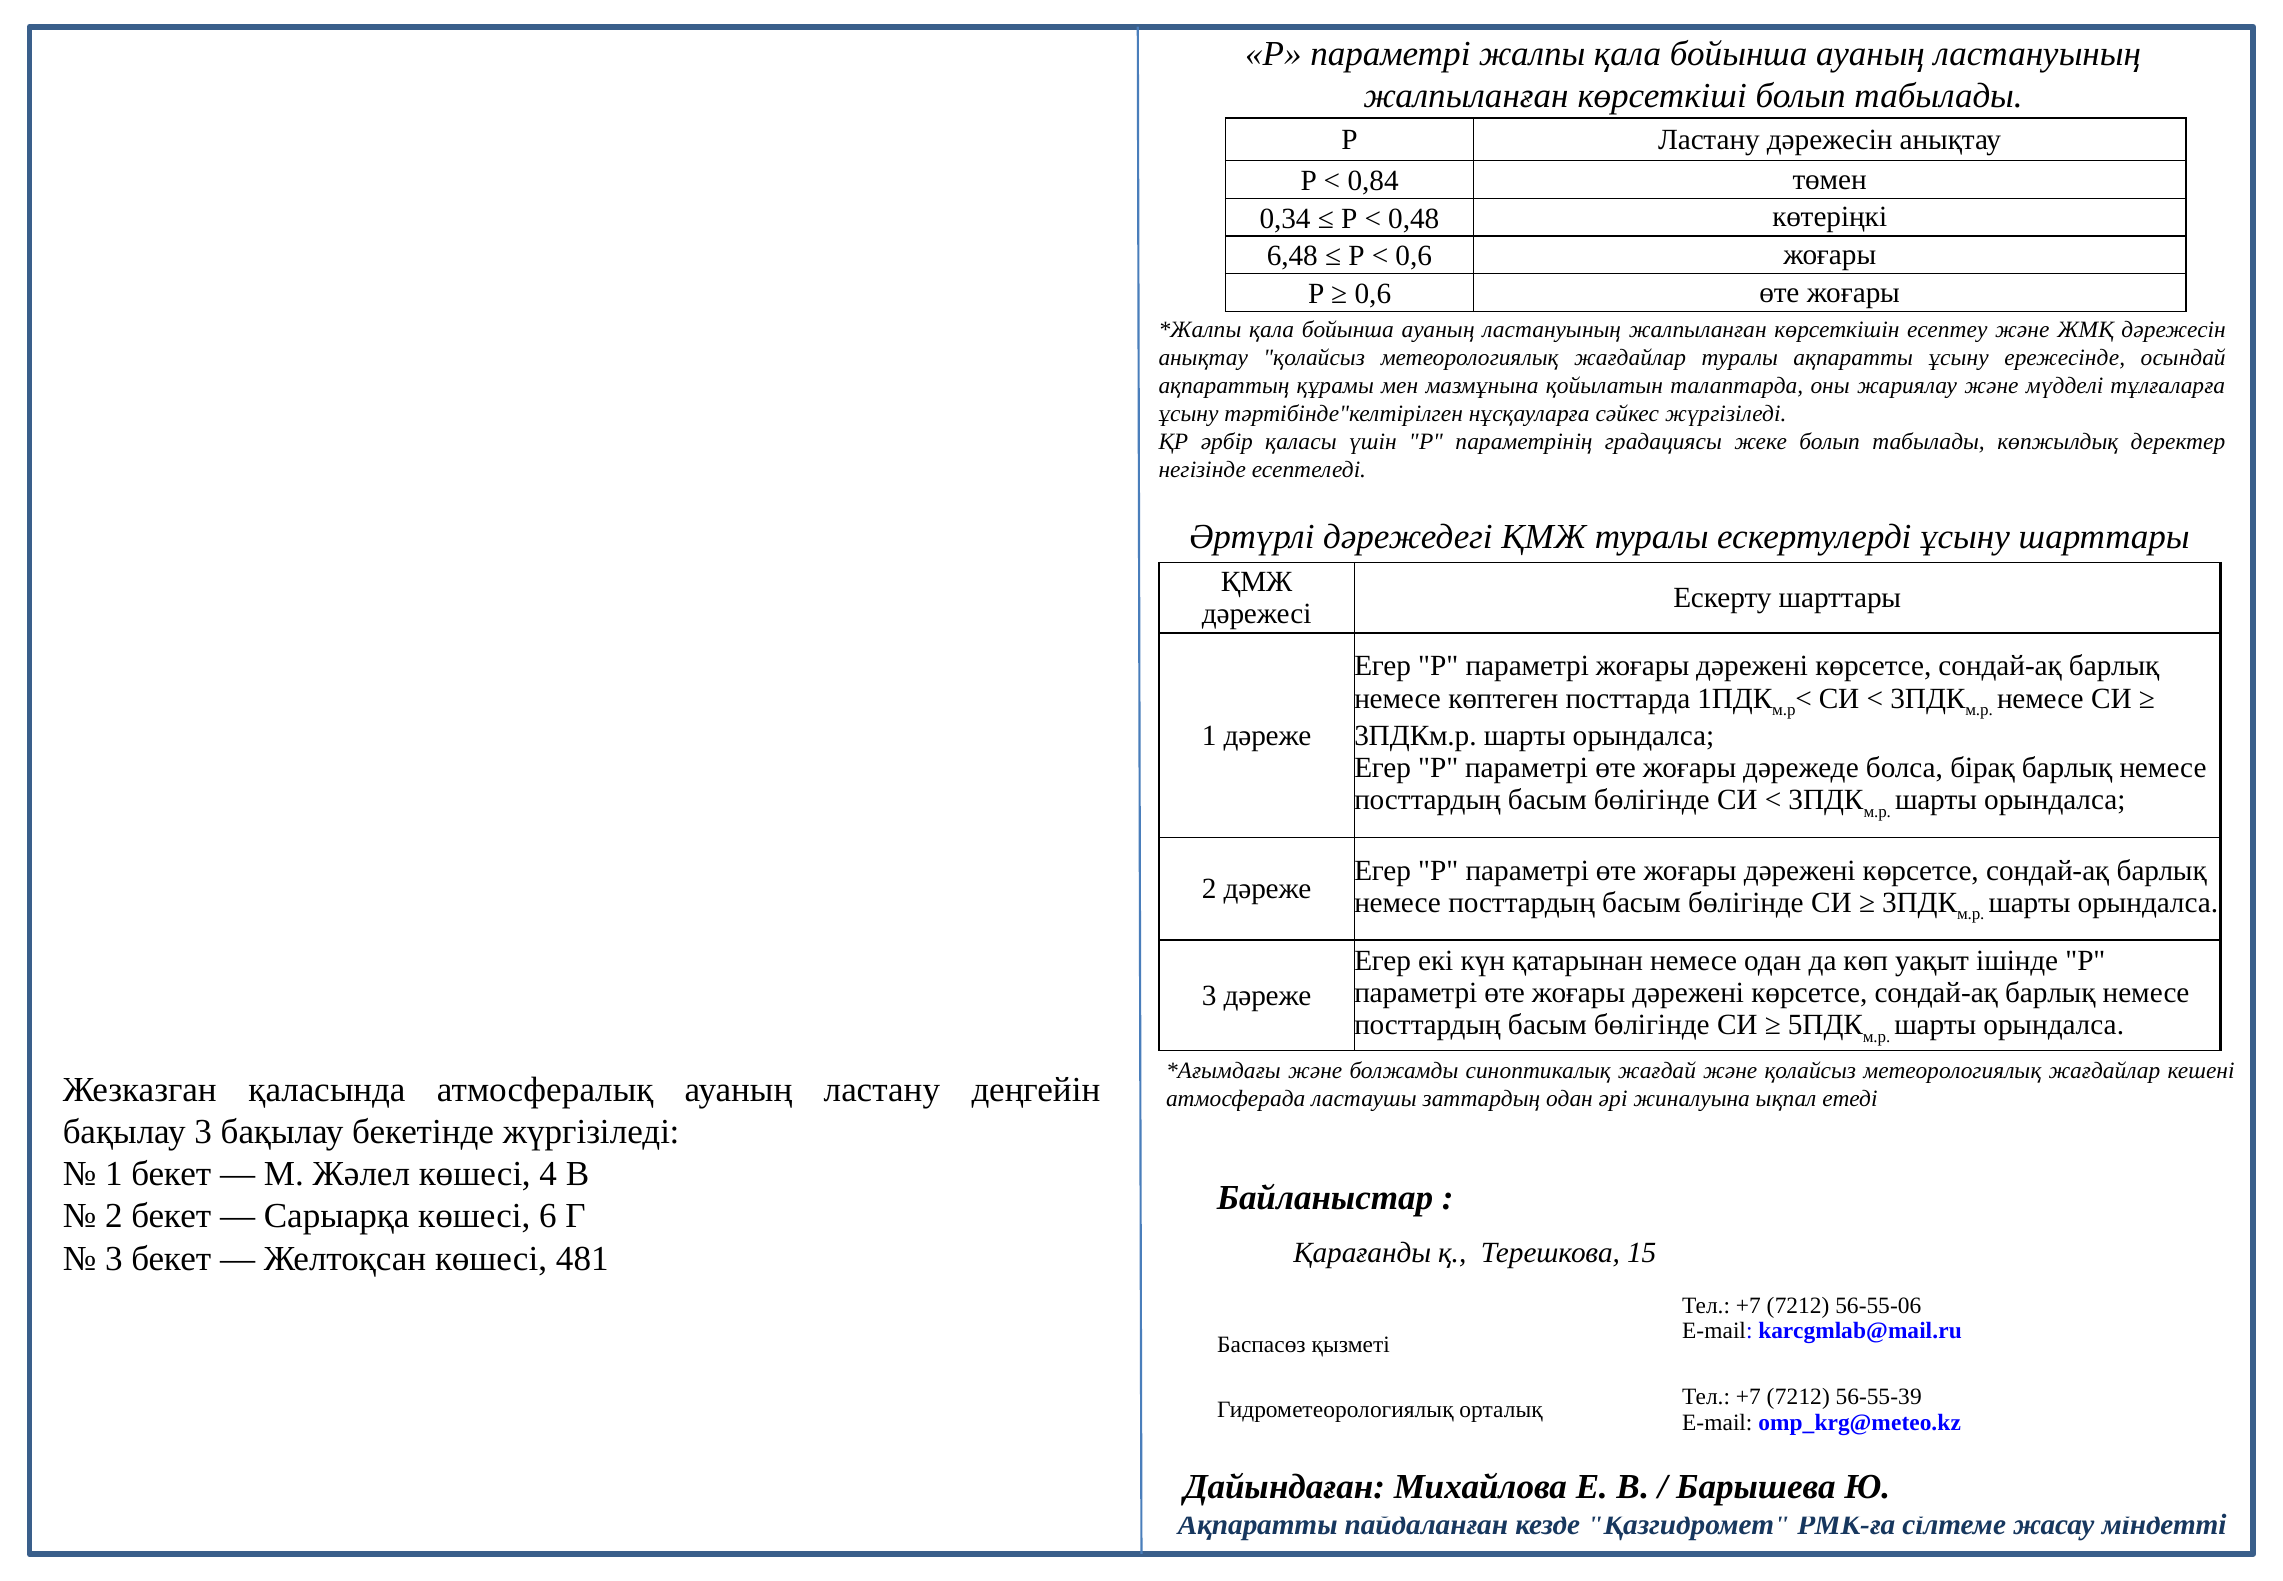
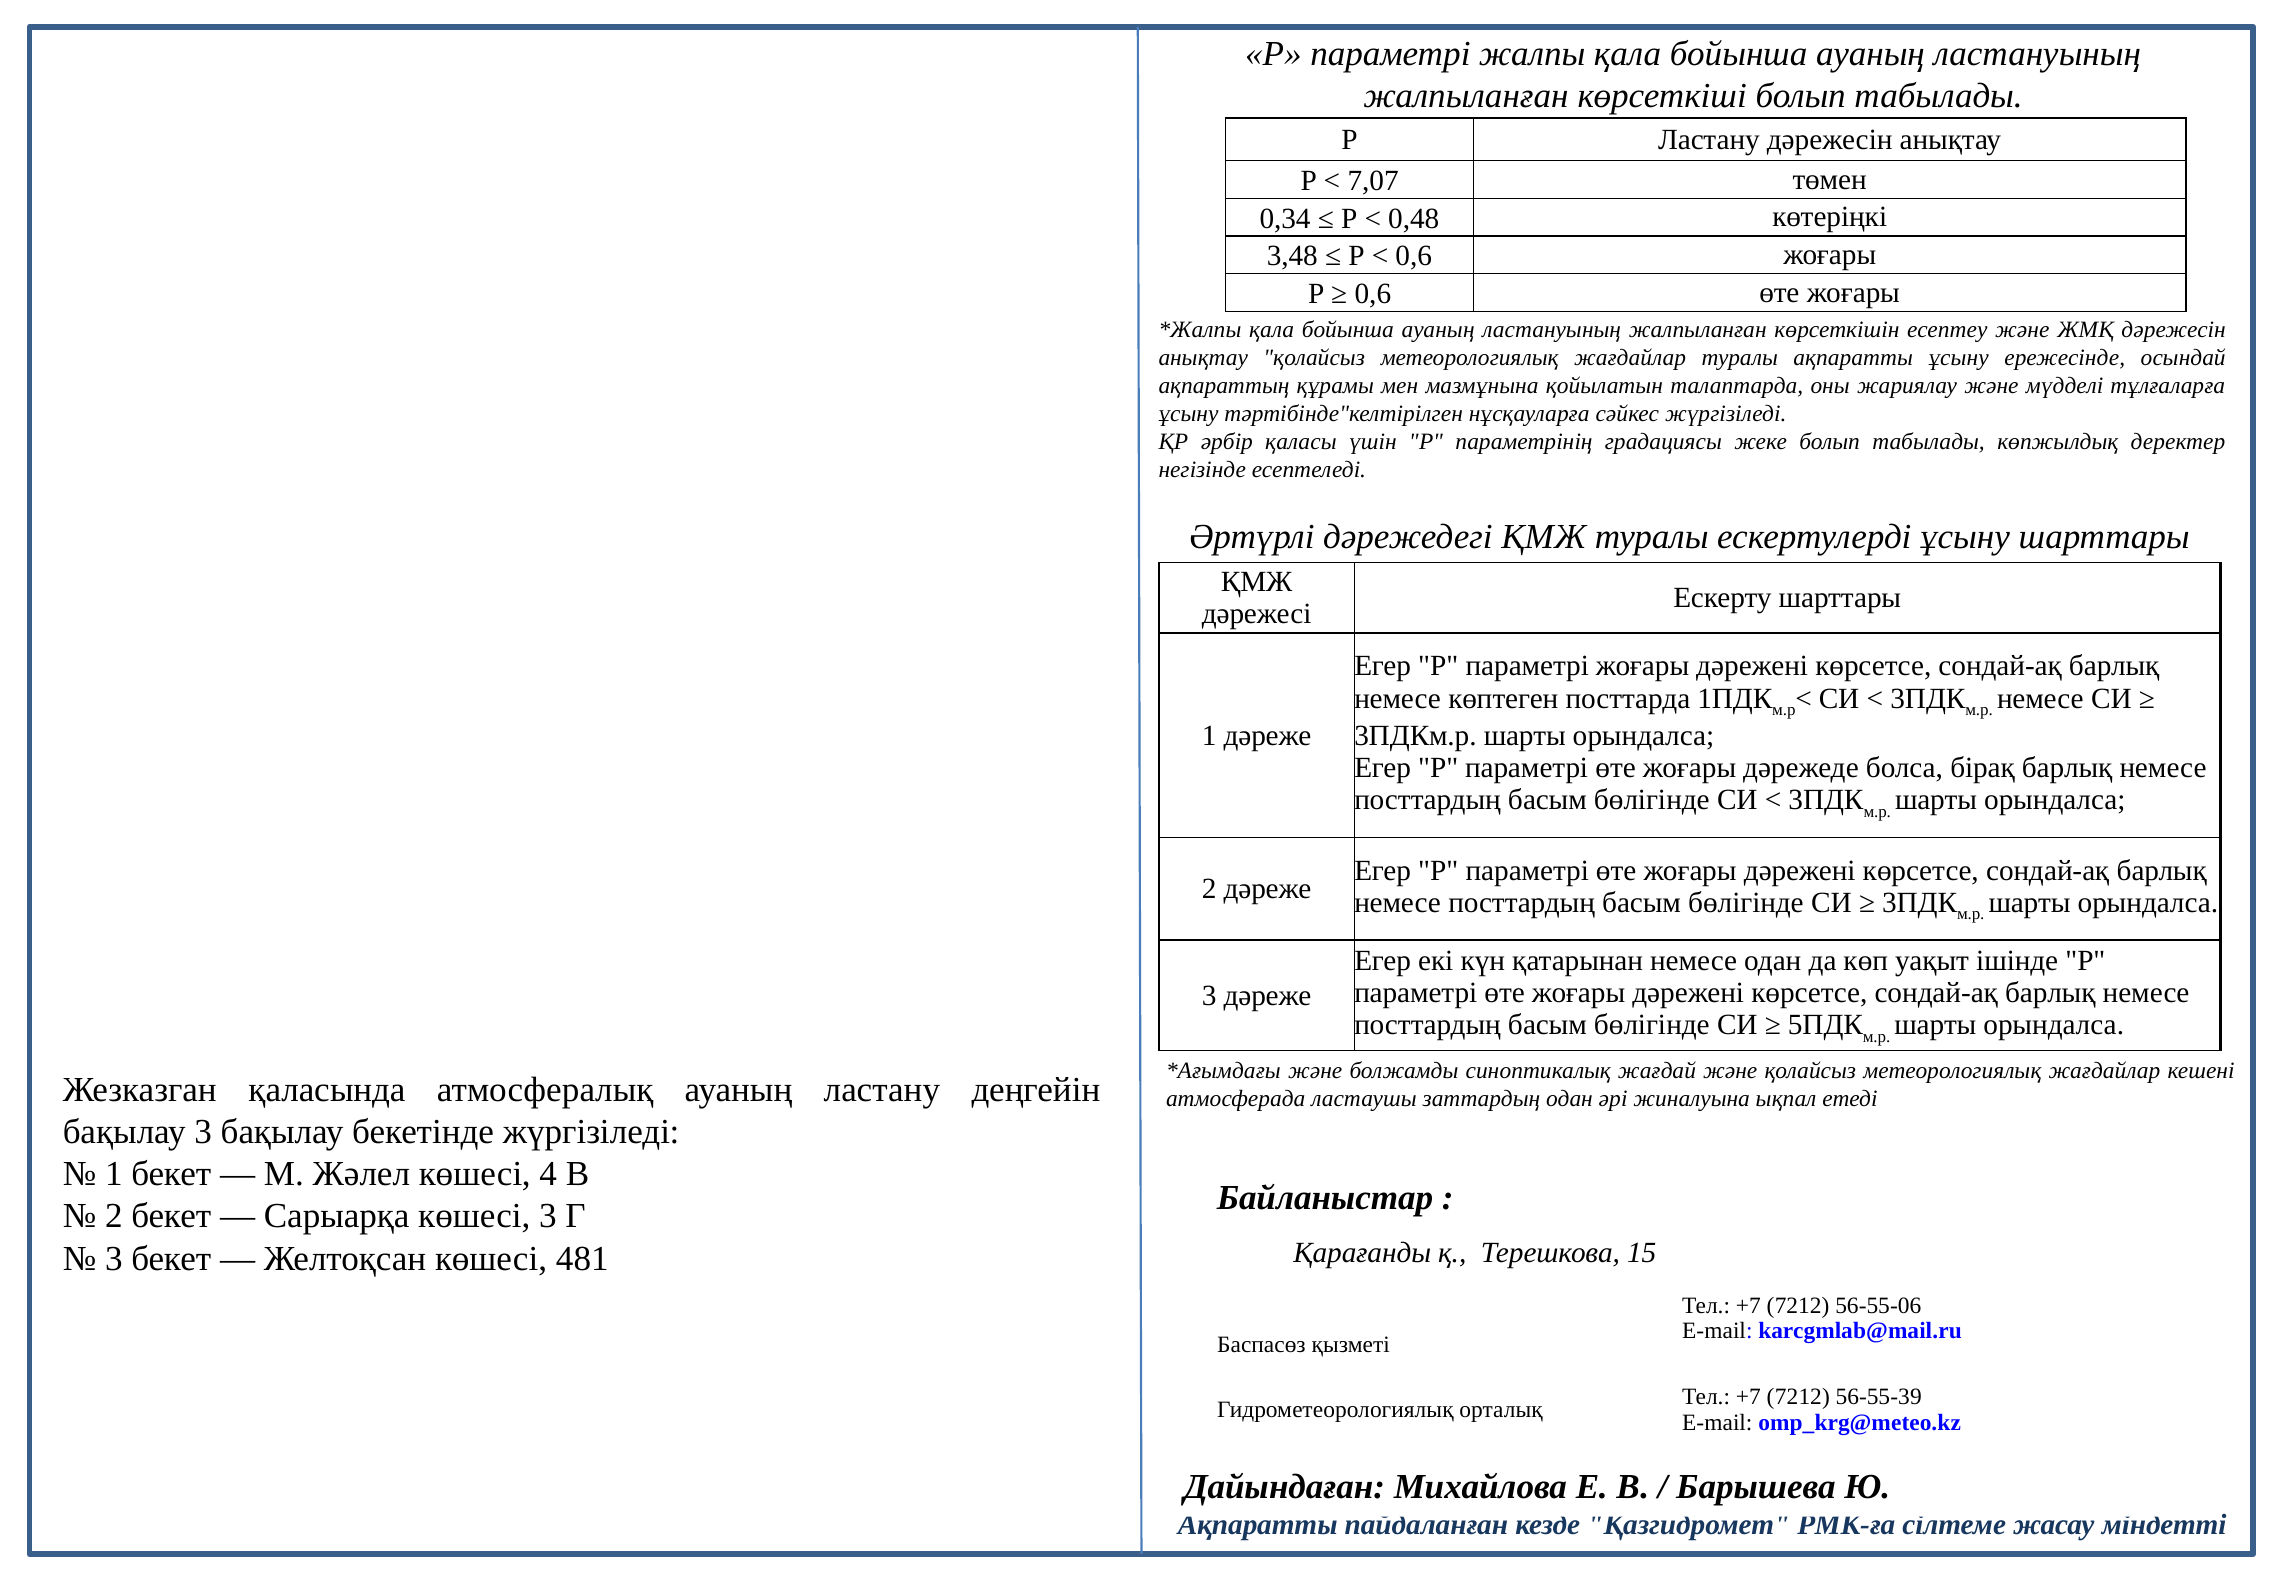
0,84: 0,84 -> 7,07
6,48: 6,48 -> 3,48
көшесі 6: 6 -> 3
